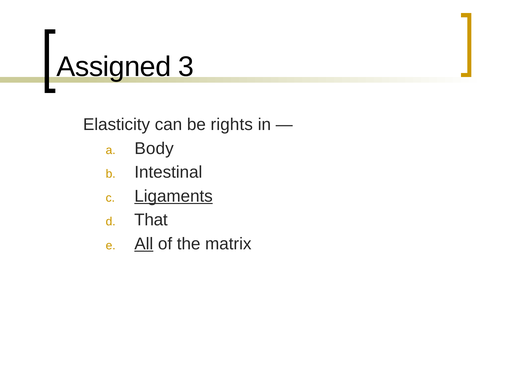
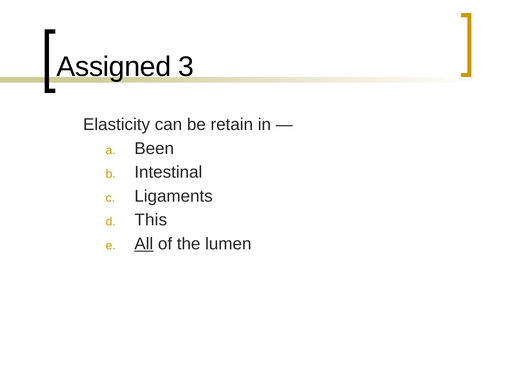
rights: rights -> retain
Body: Body -> Been
Ligaments underline: present -> none
That: That -> This
matrix: matrix -> lumen
